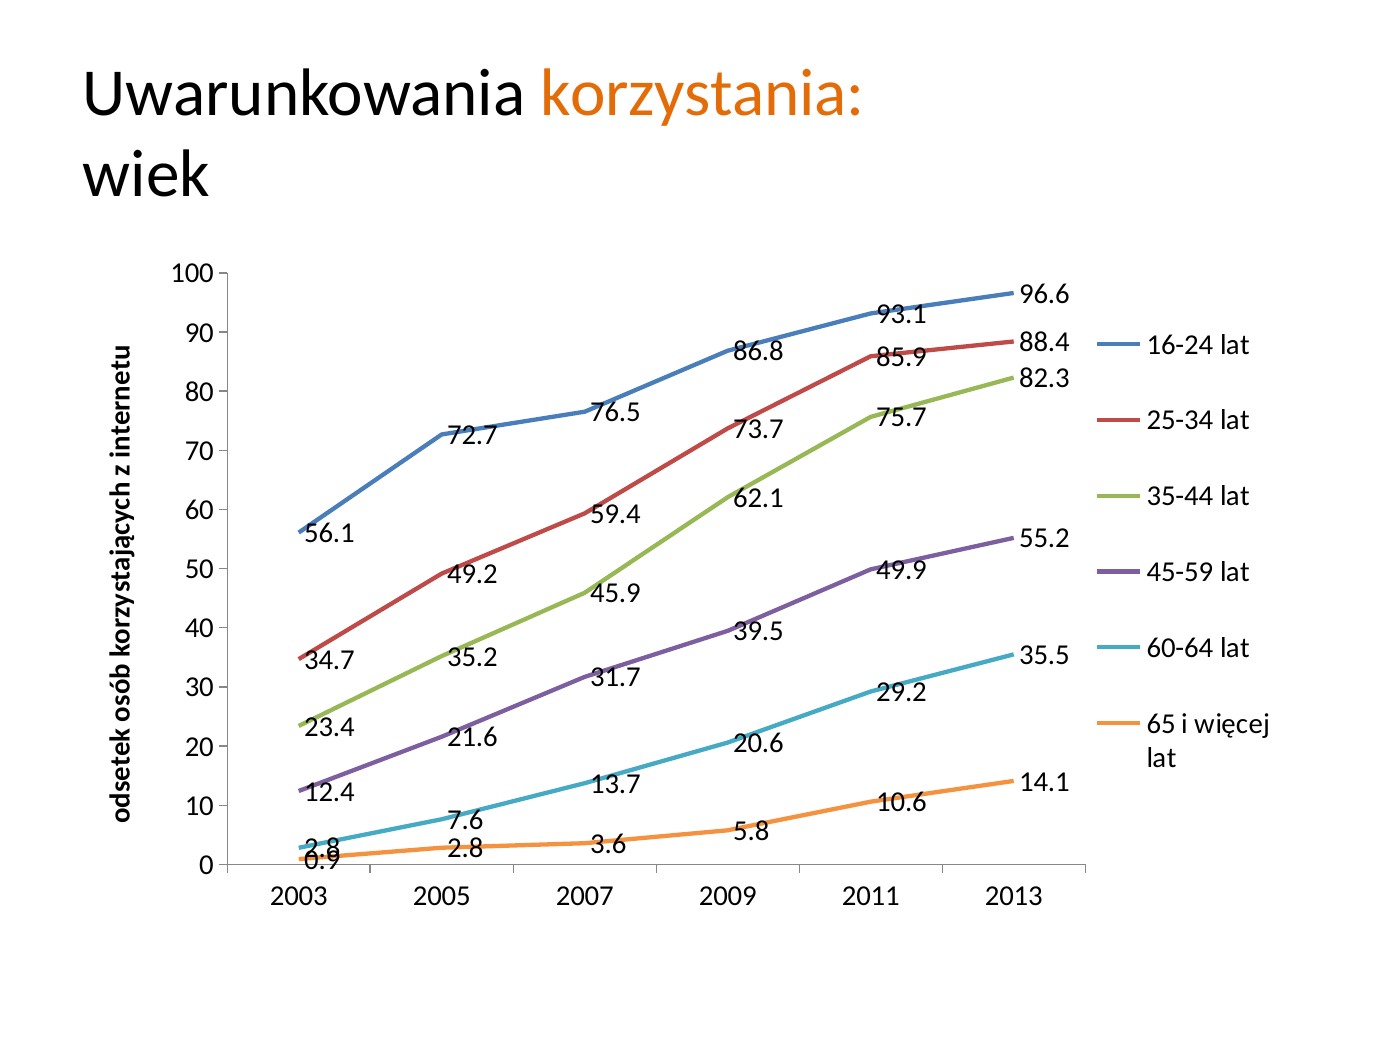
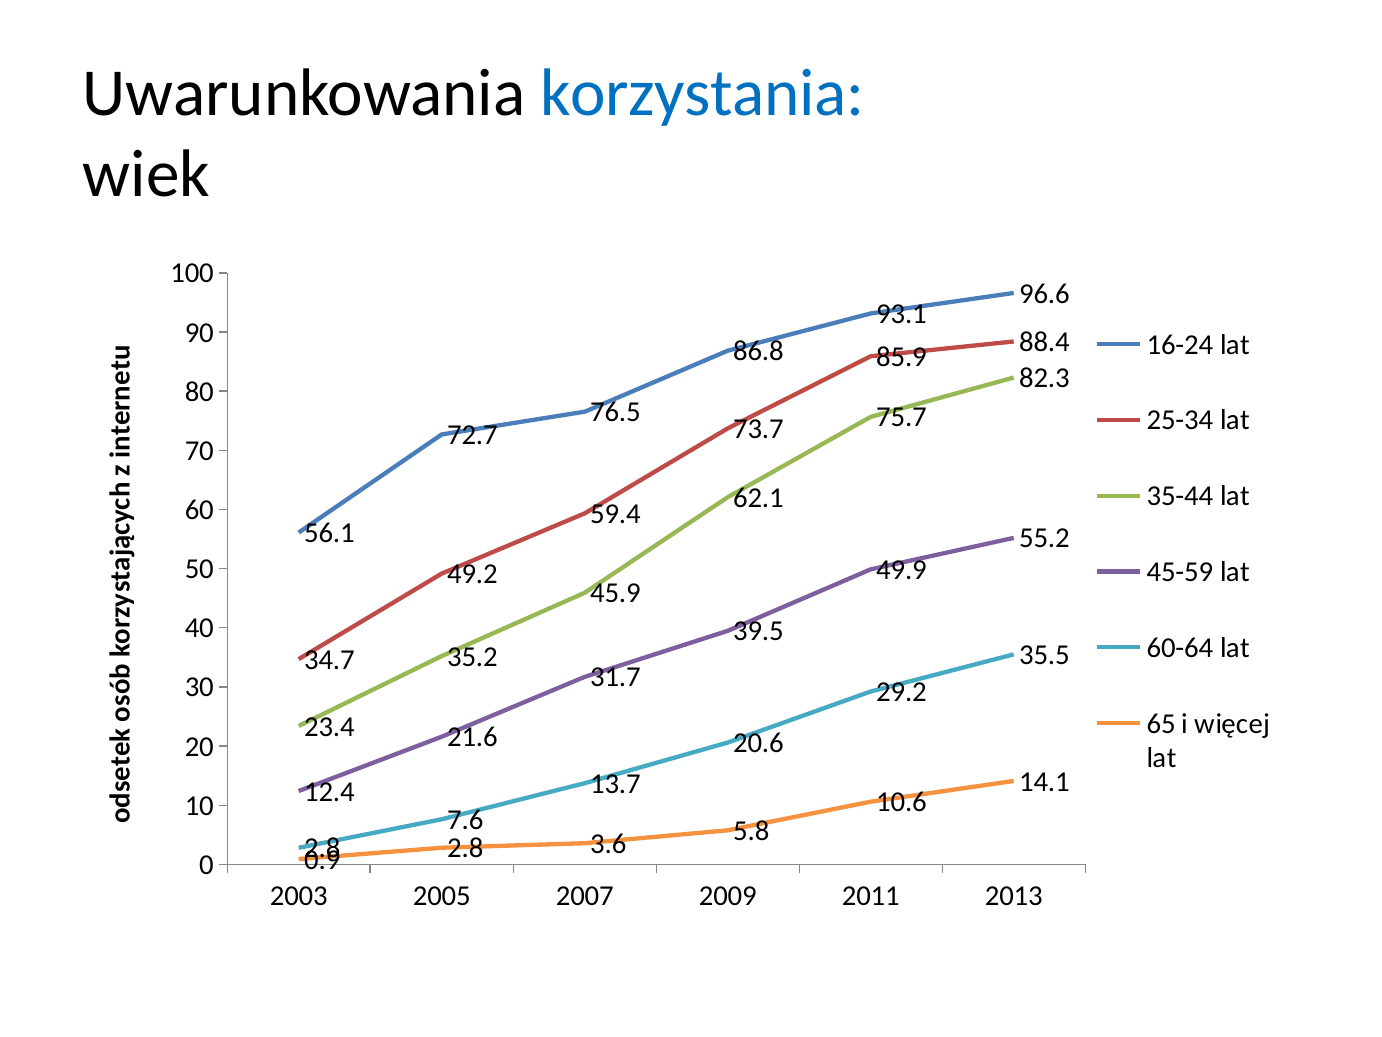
korzystania colour: orange -> blue
